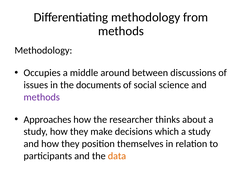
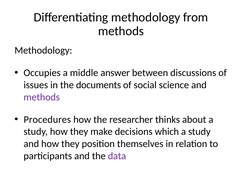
around: around -> answer
Approaches: Approaches -> Procedures
data colour: orange -> purple
